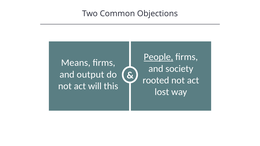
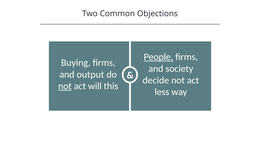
Means: Means -> Buying
rooted: rooted -> decide
not at (65, 86) underline: none -> present
lost: lost -> less
